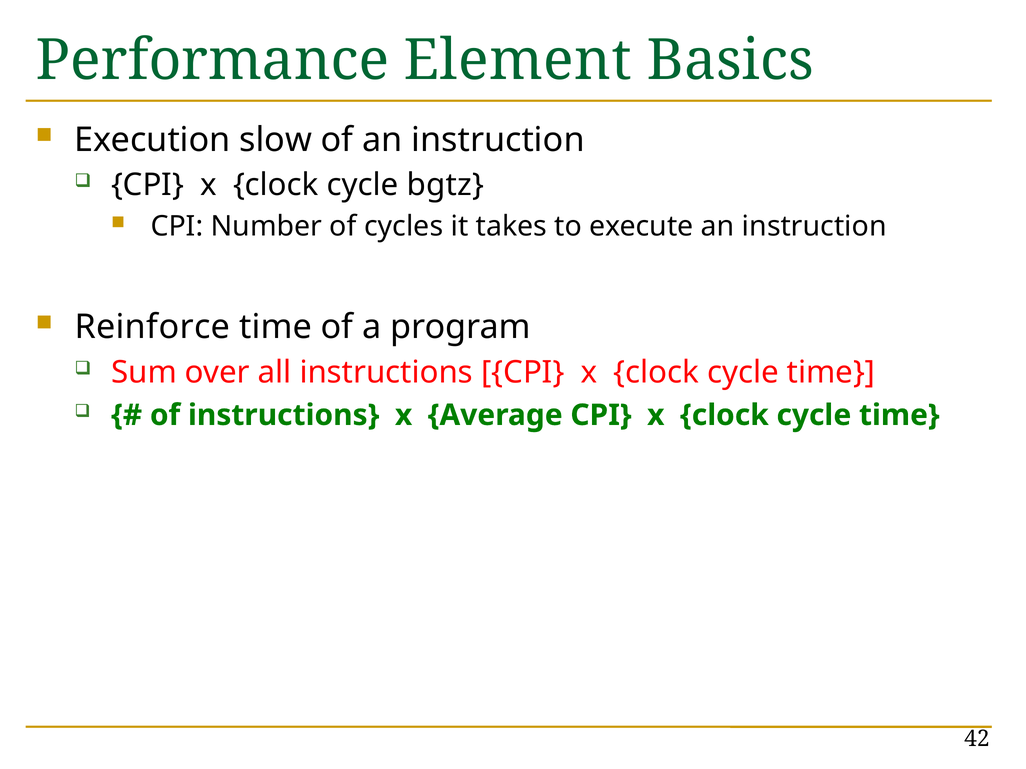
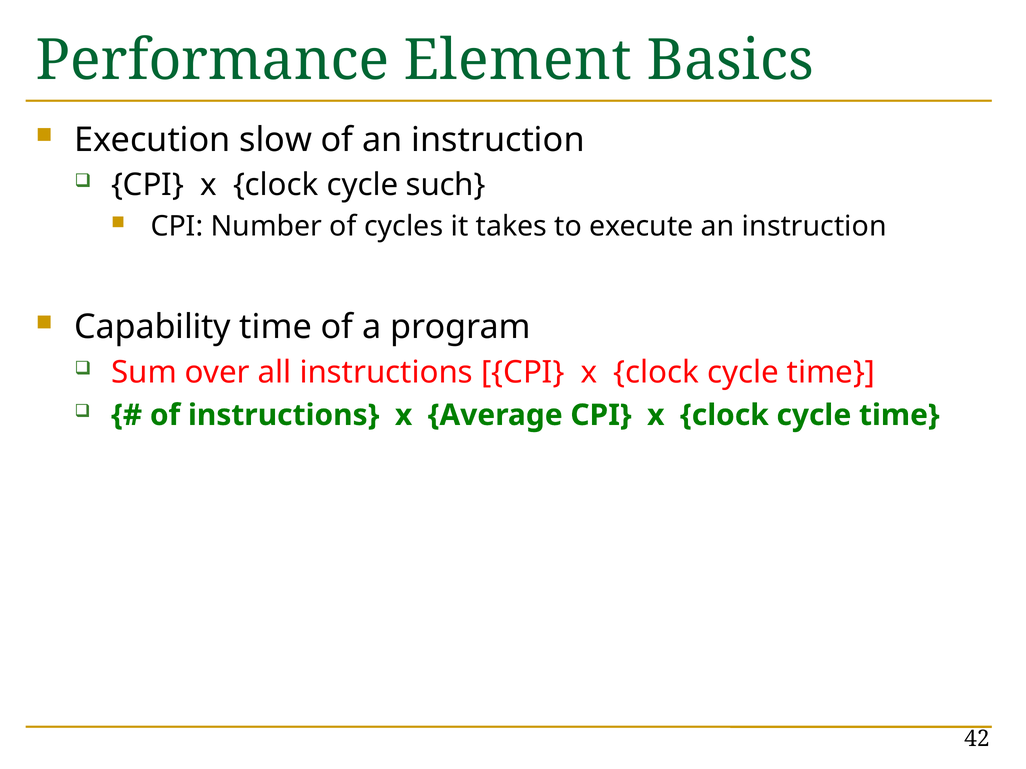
bgtz: bgtz -> such
Reinforce: Reinforce -> Capability
